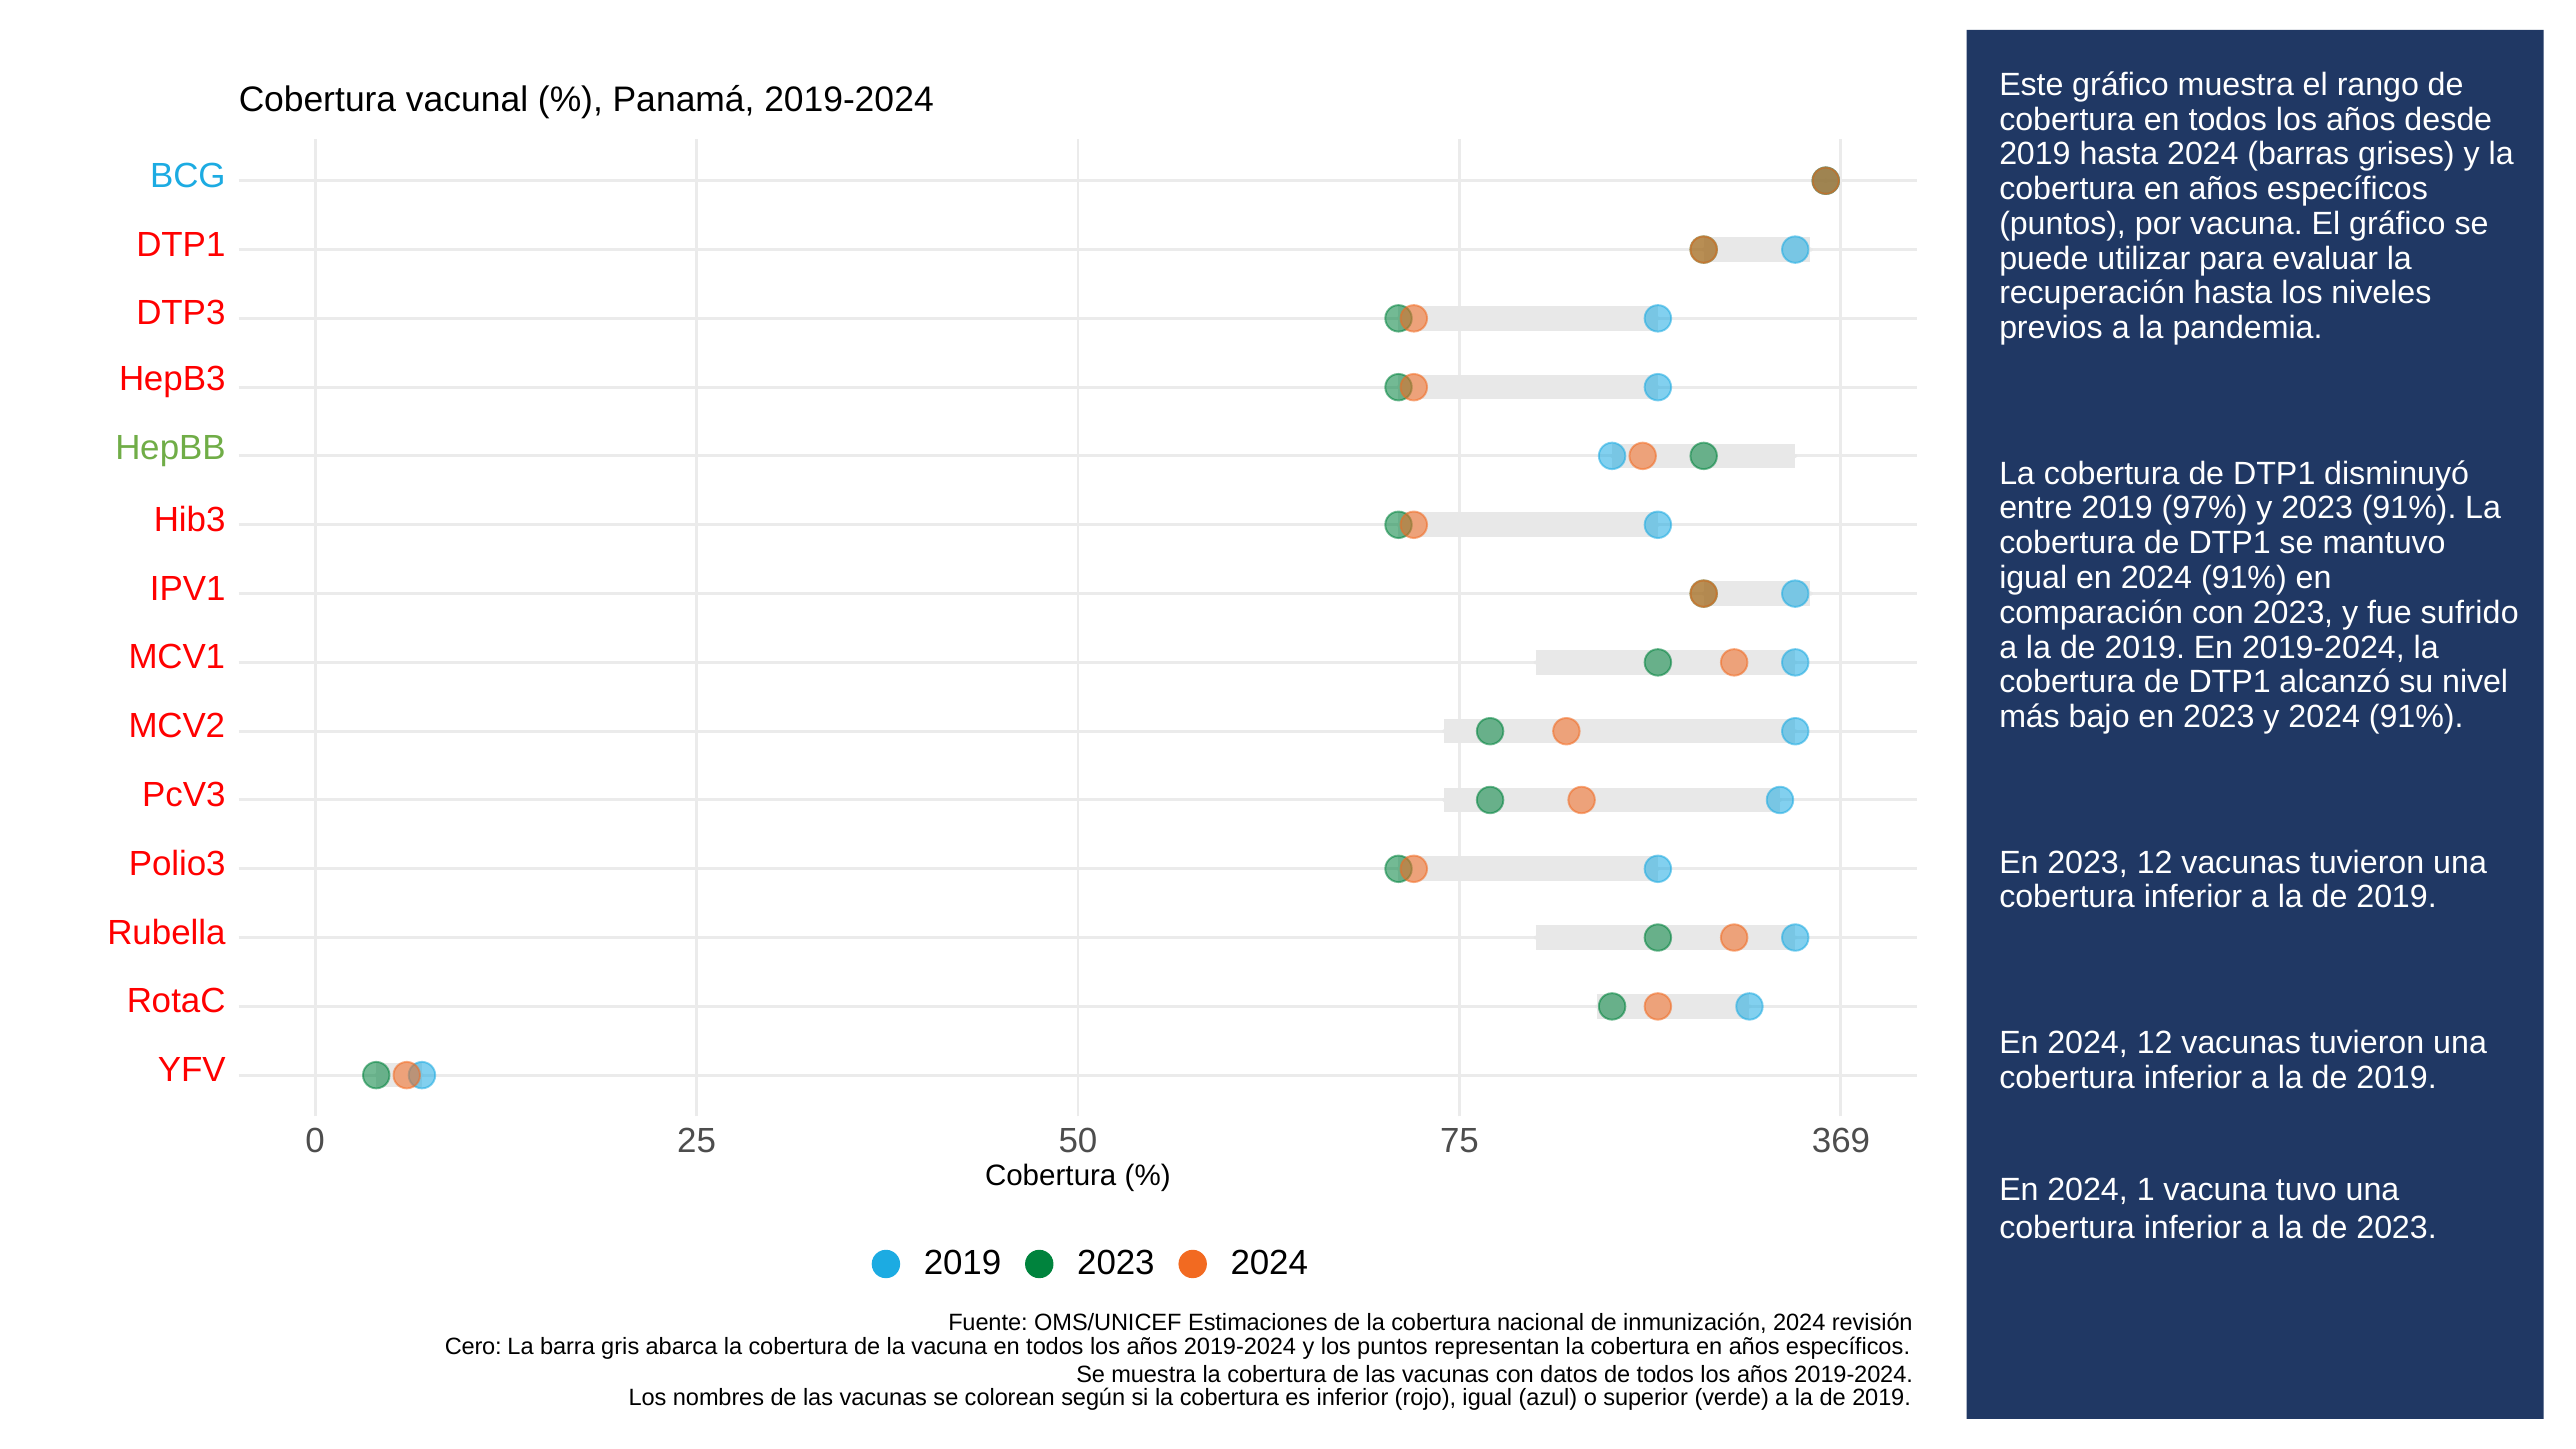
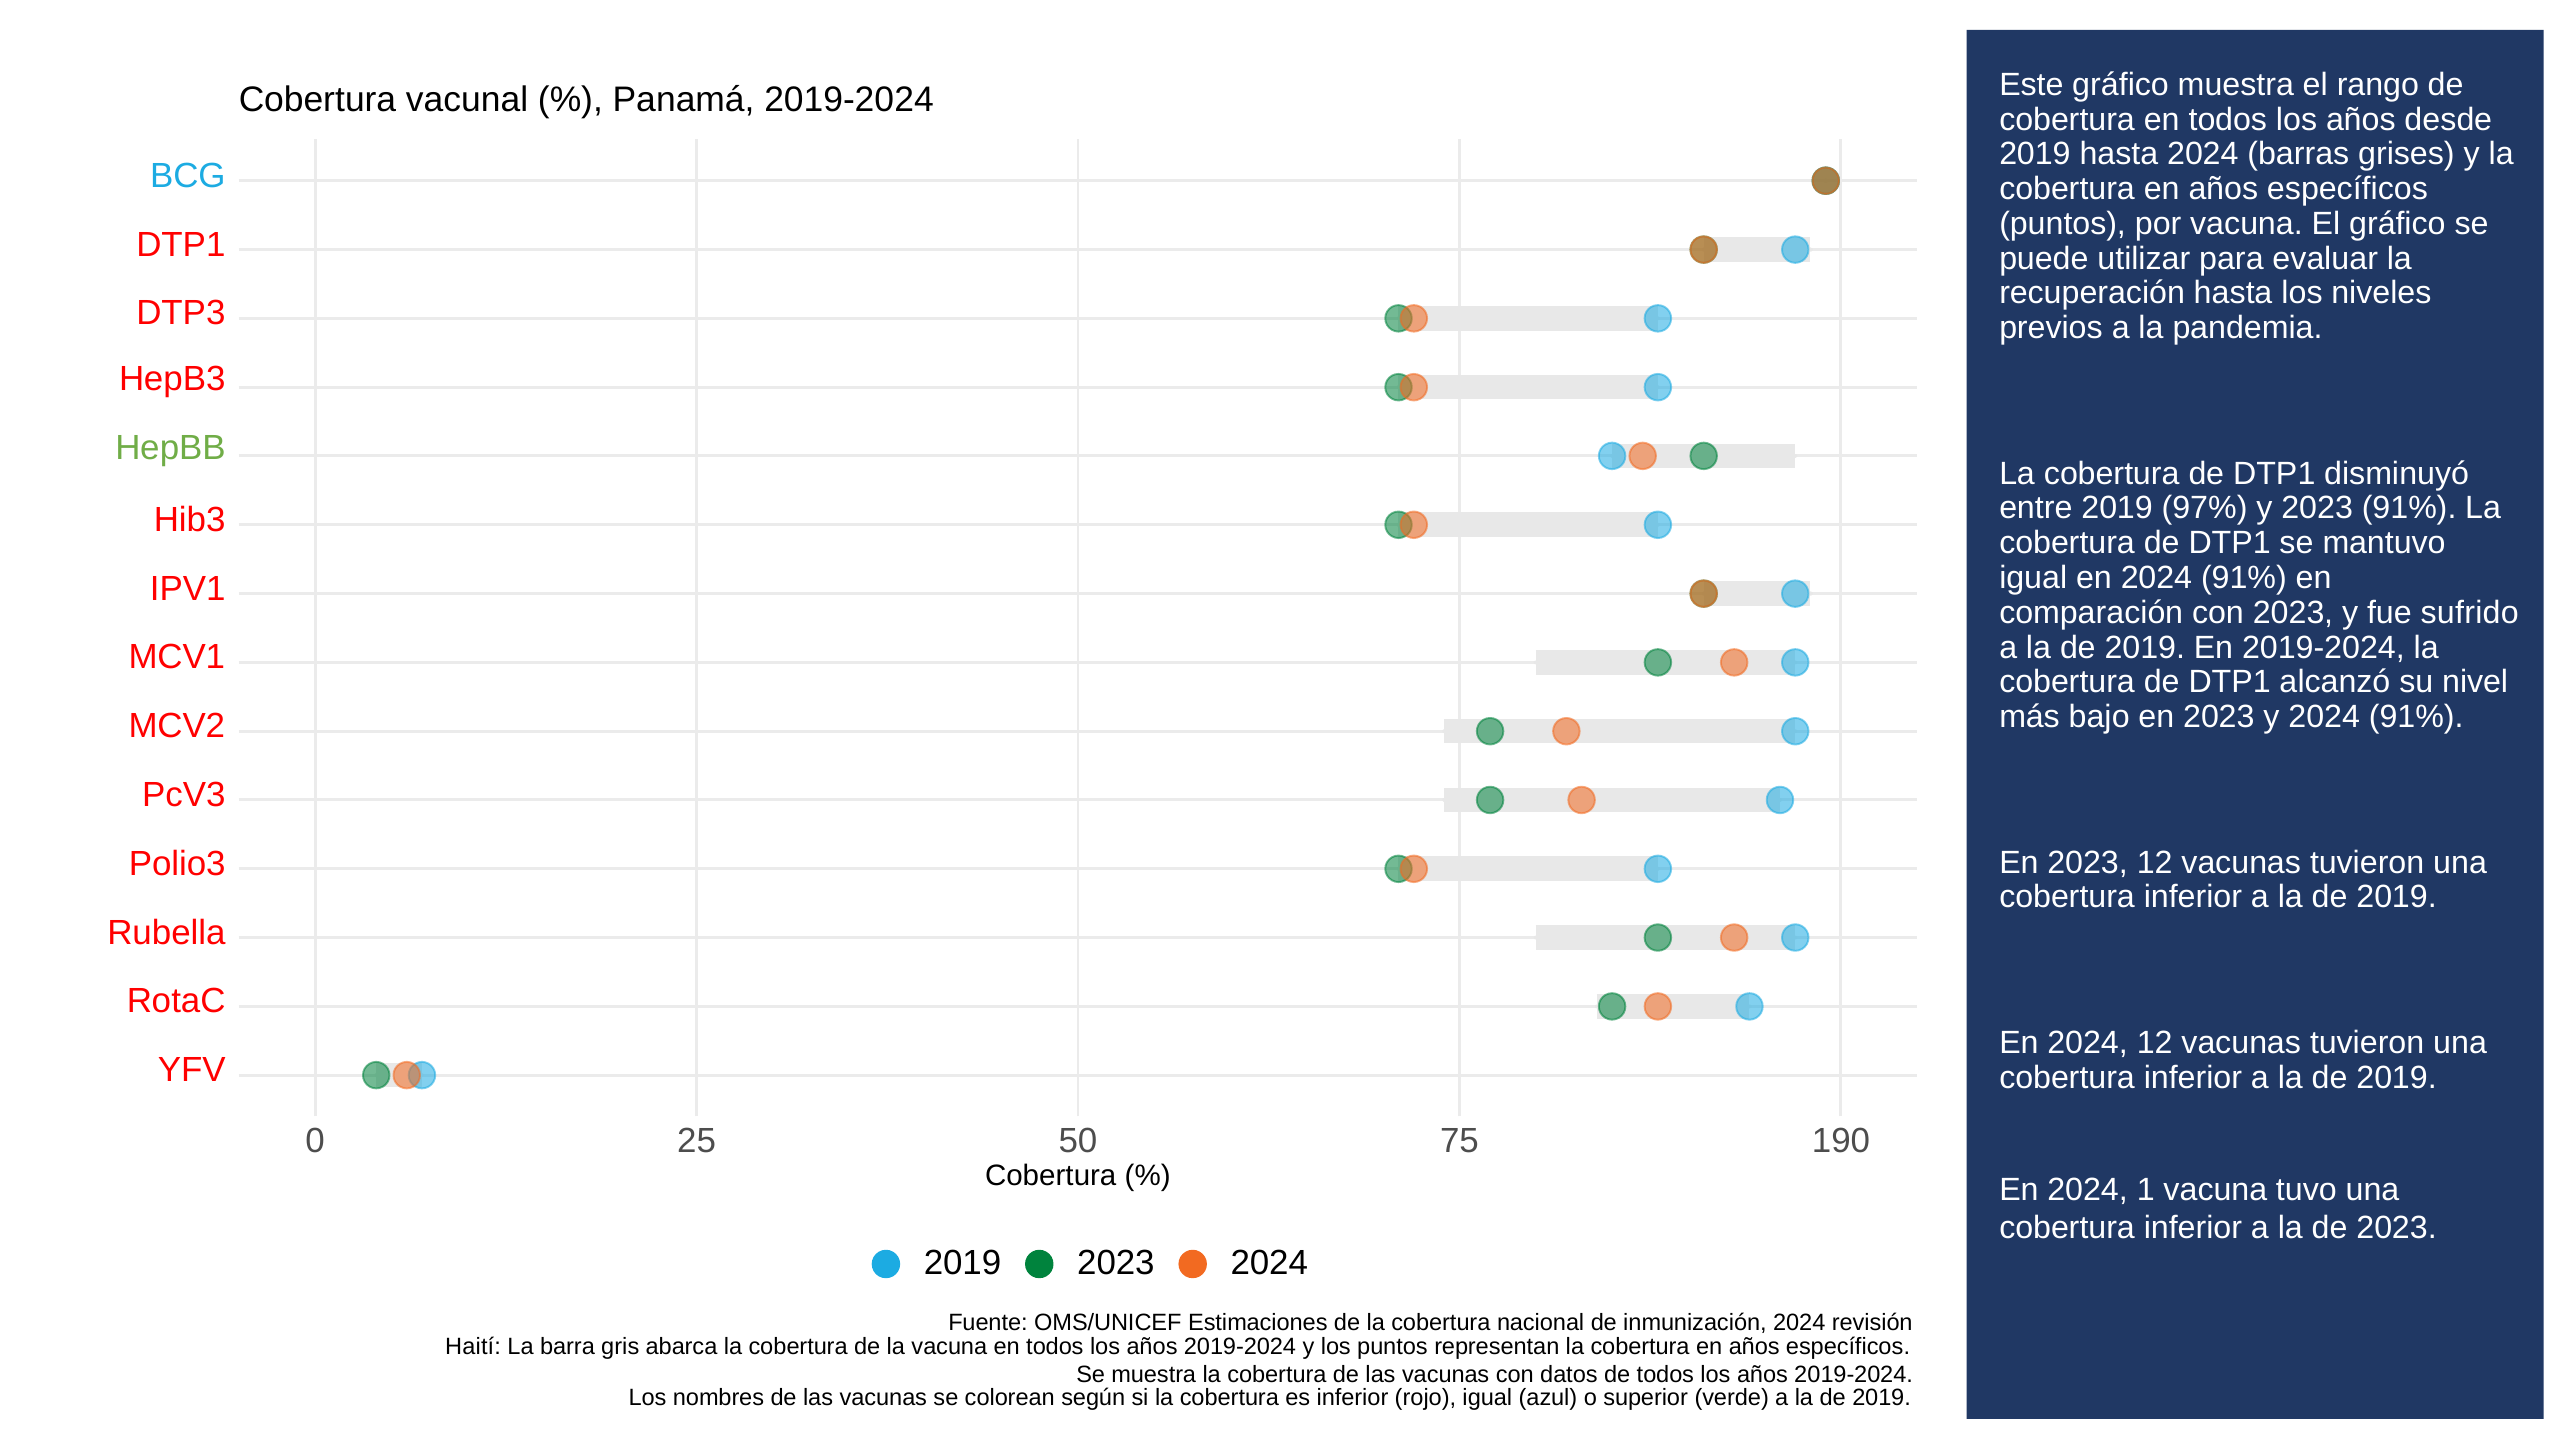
369: 369 -> 190
Cero: Cero -> Haití
